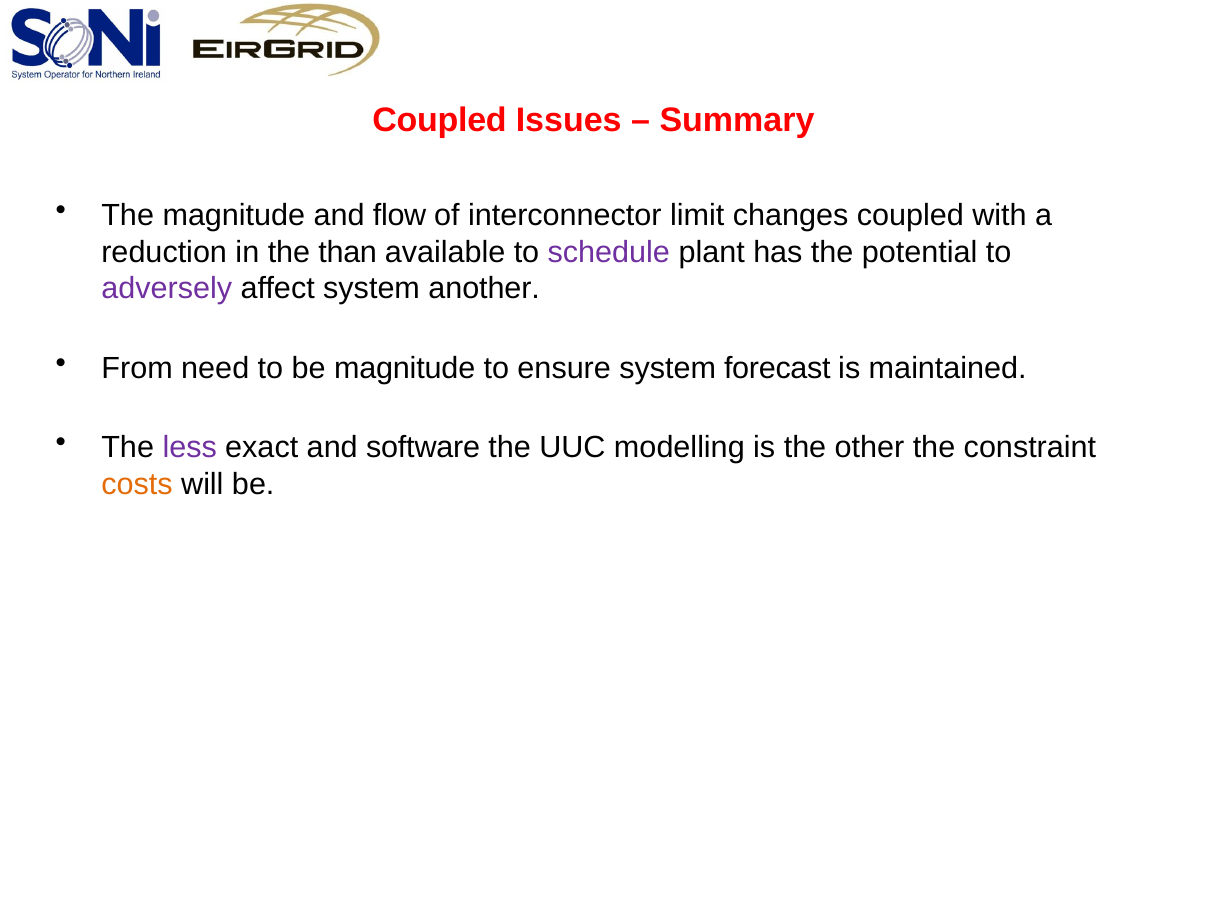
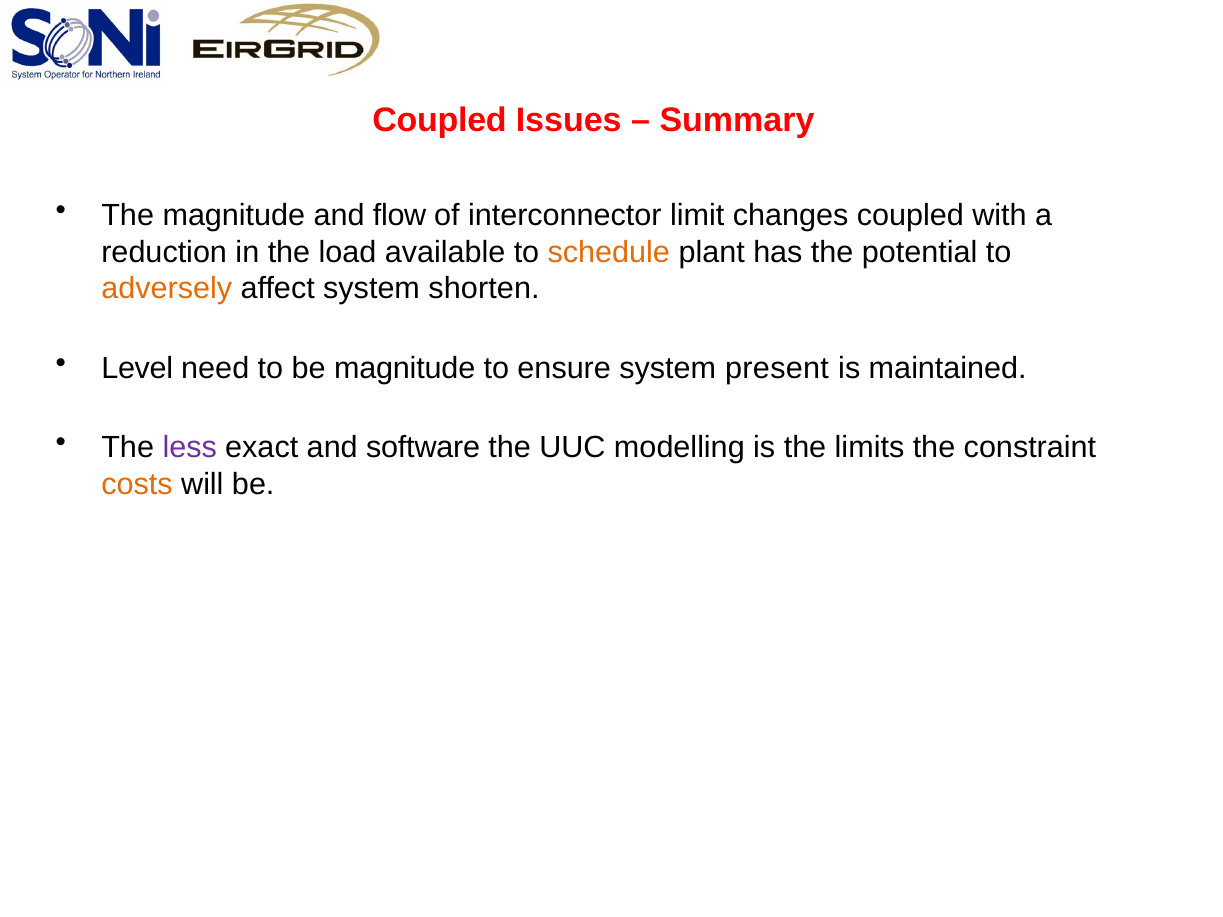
than: than -> load
schedule colour: purple -> orange
adversely colour: purple -> orange
another: another -> shorten
From: From -> Level
forecast: forecast -> present
other: other -> limits
